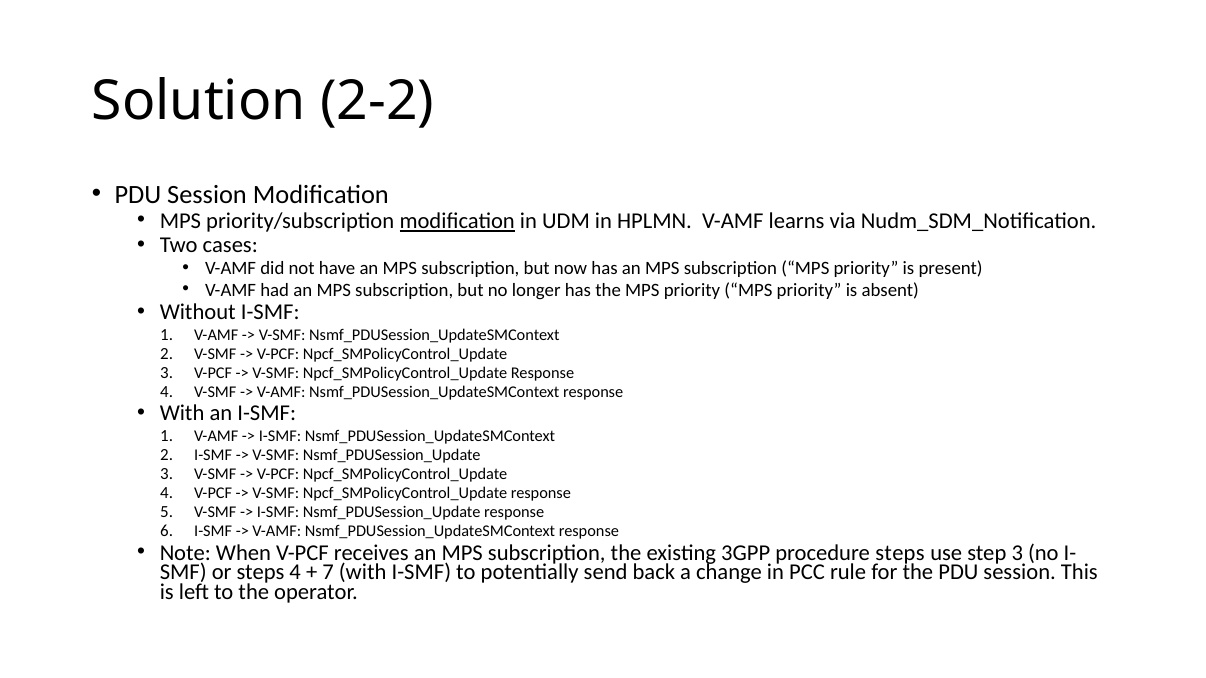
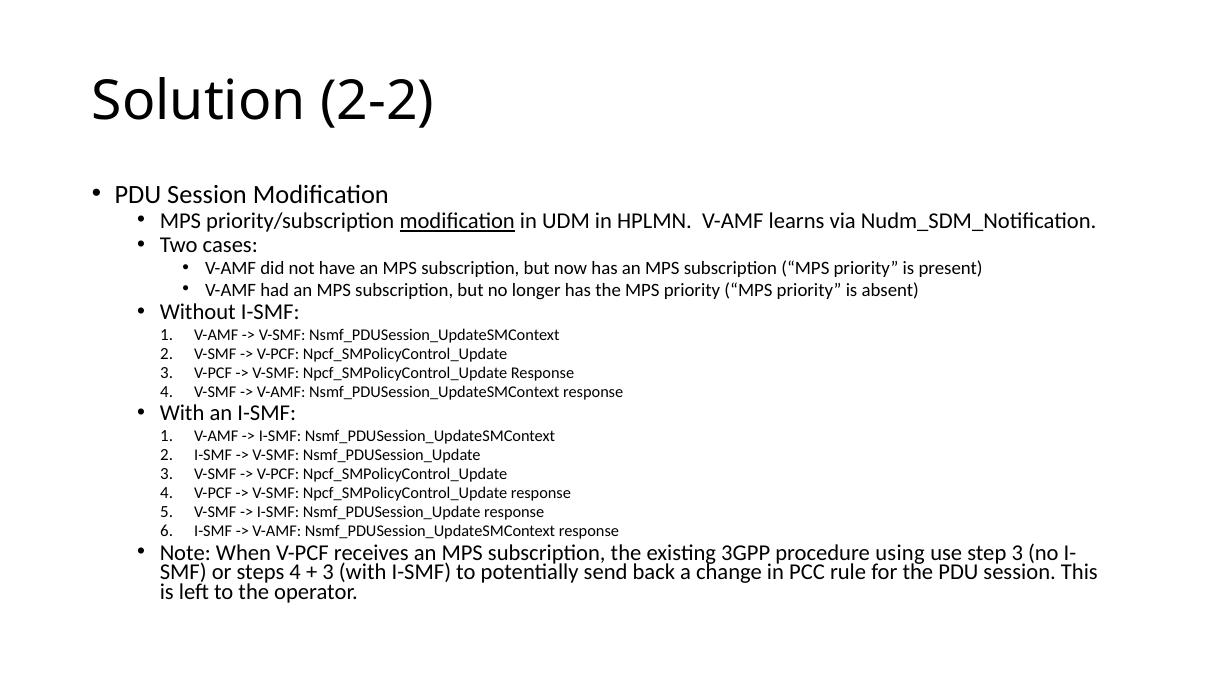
procedure steps: steps -> using
7 at (328, 572): 7 -> 3
